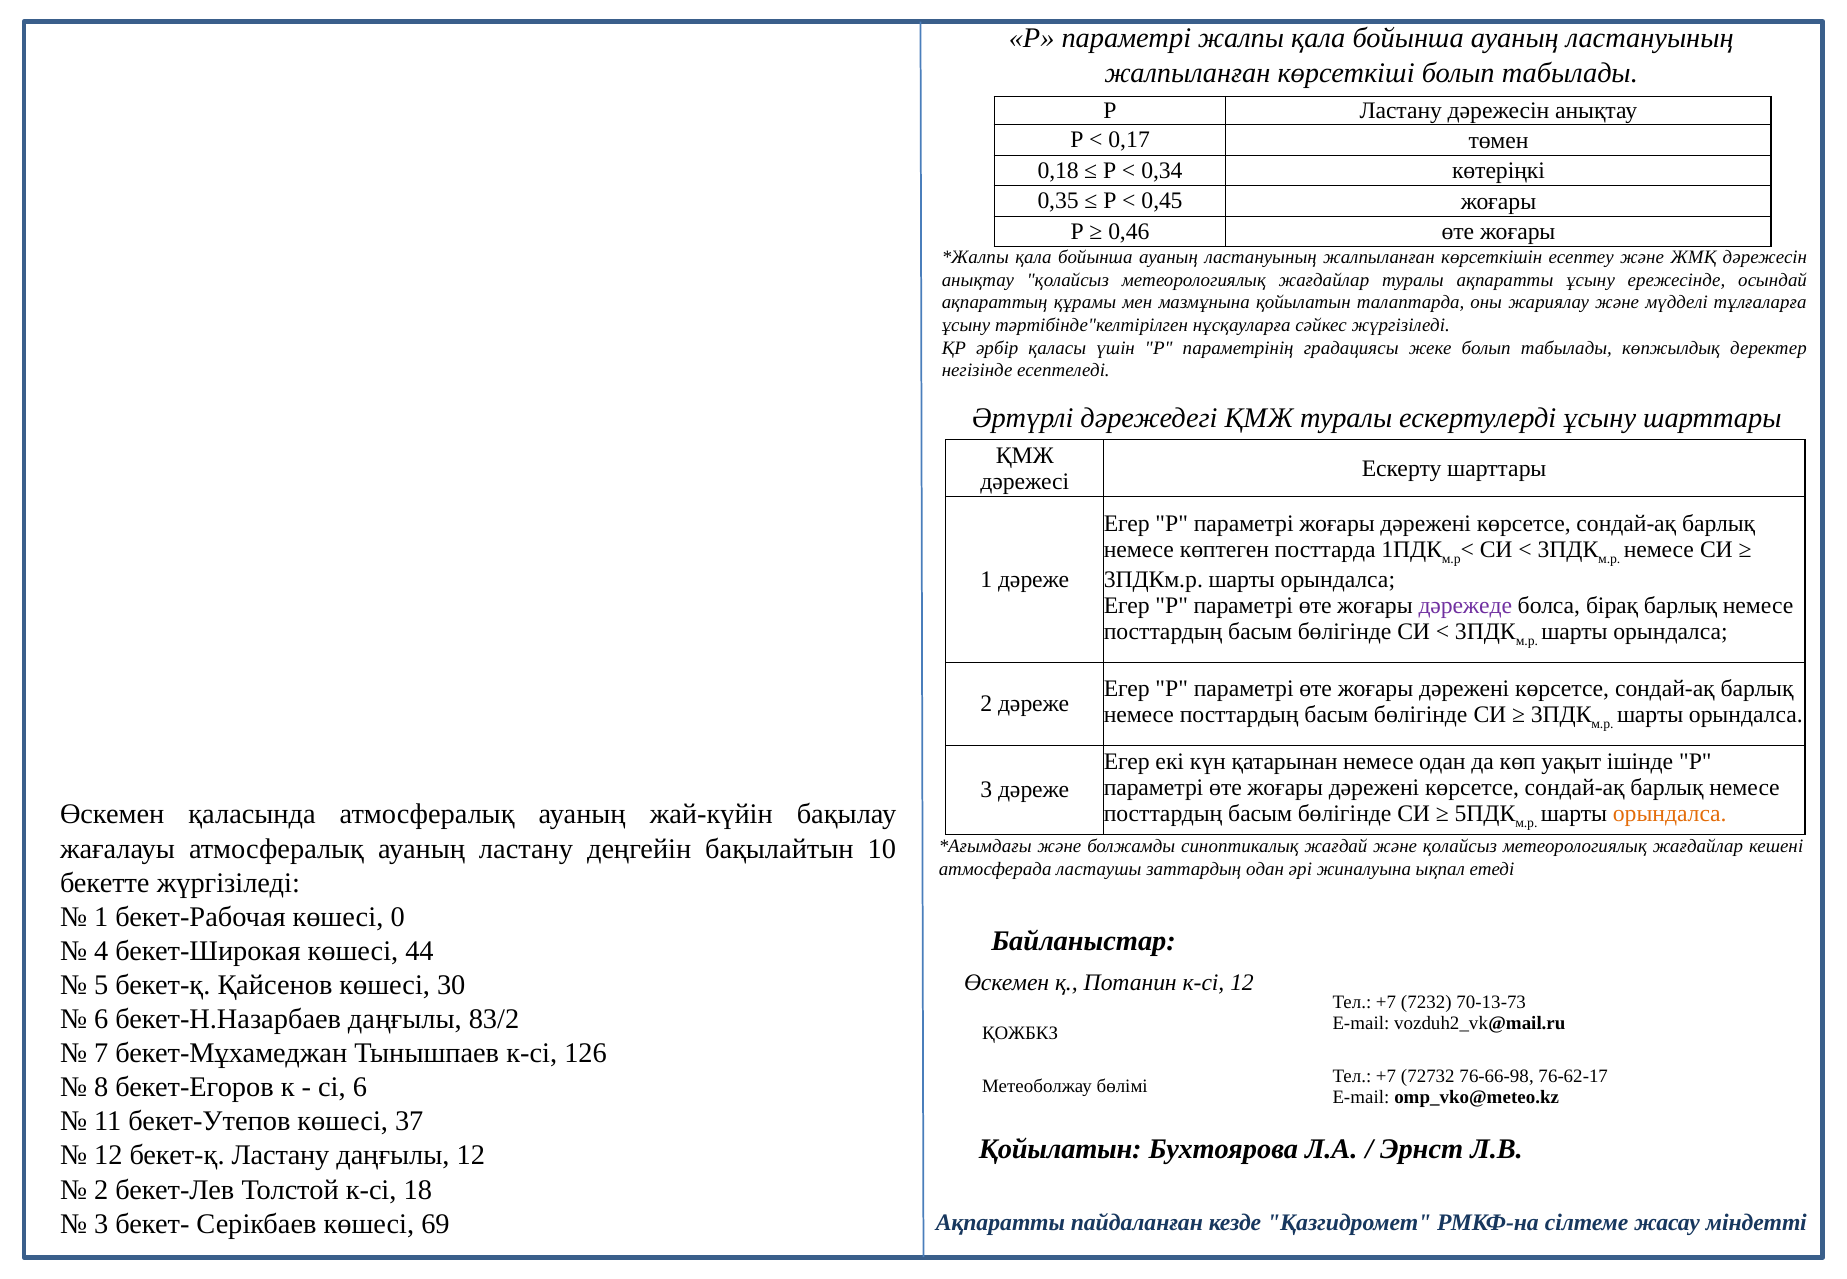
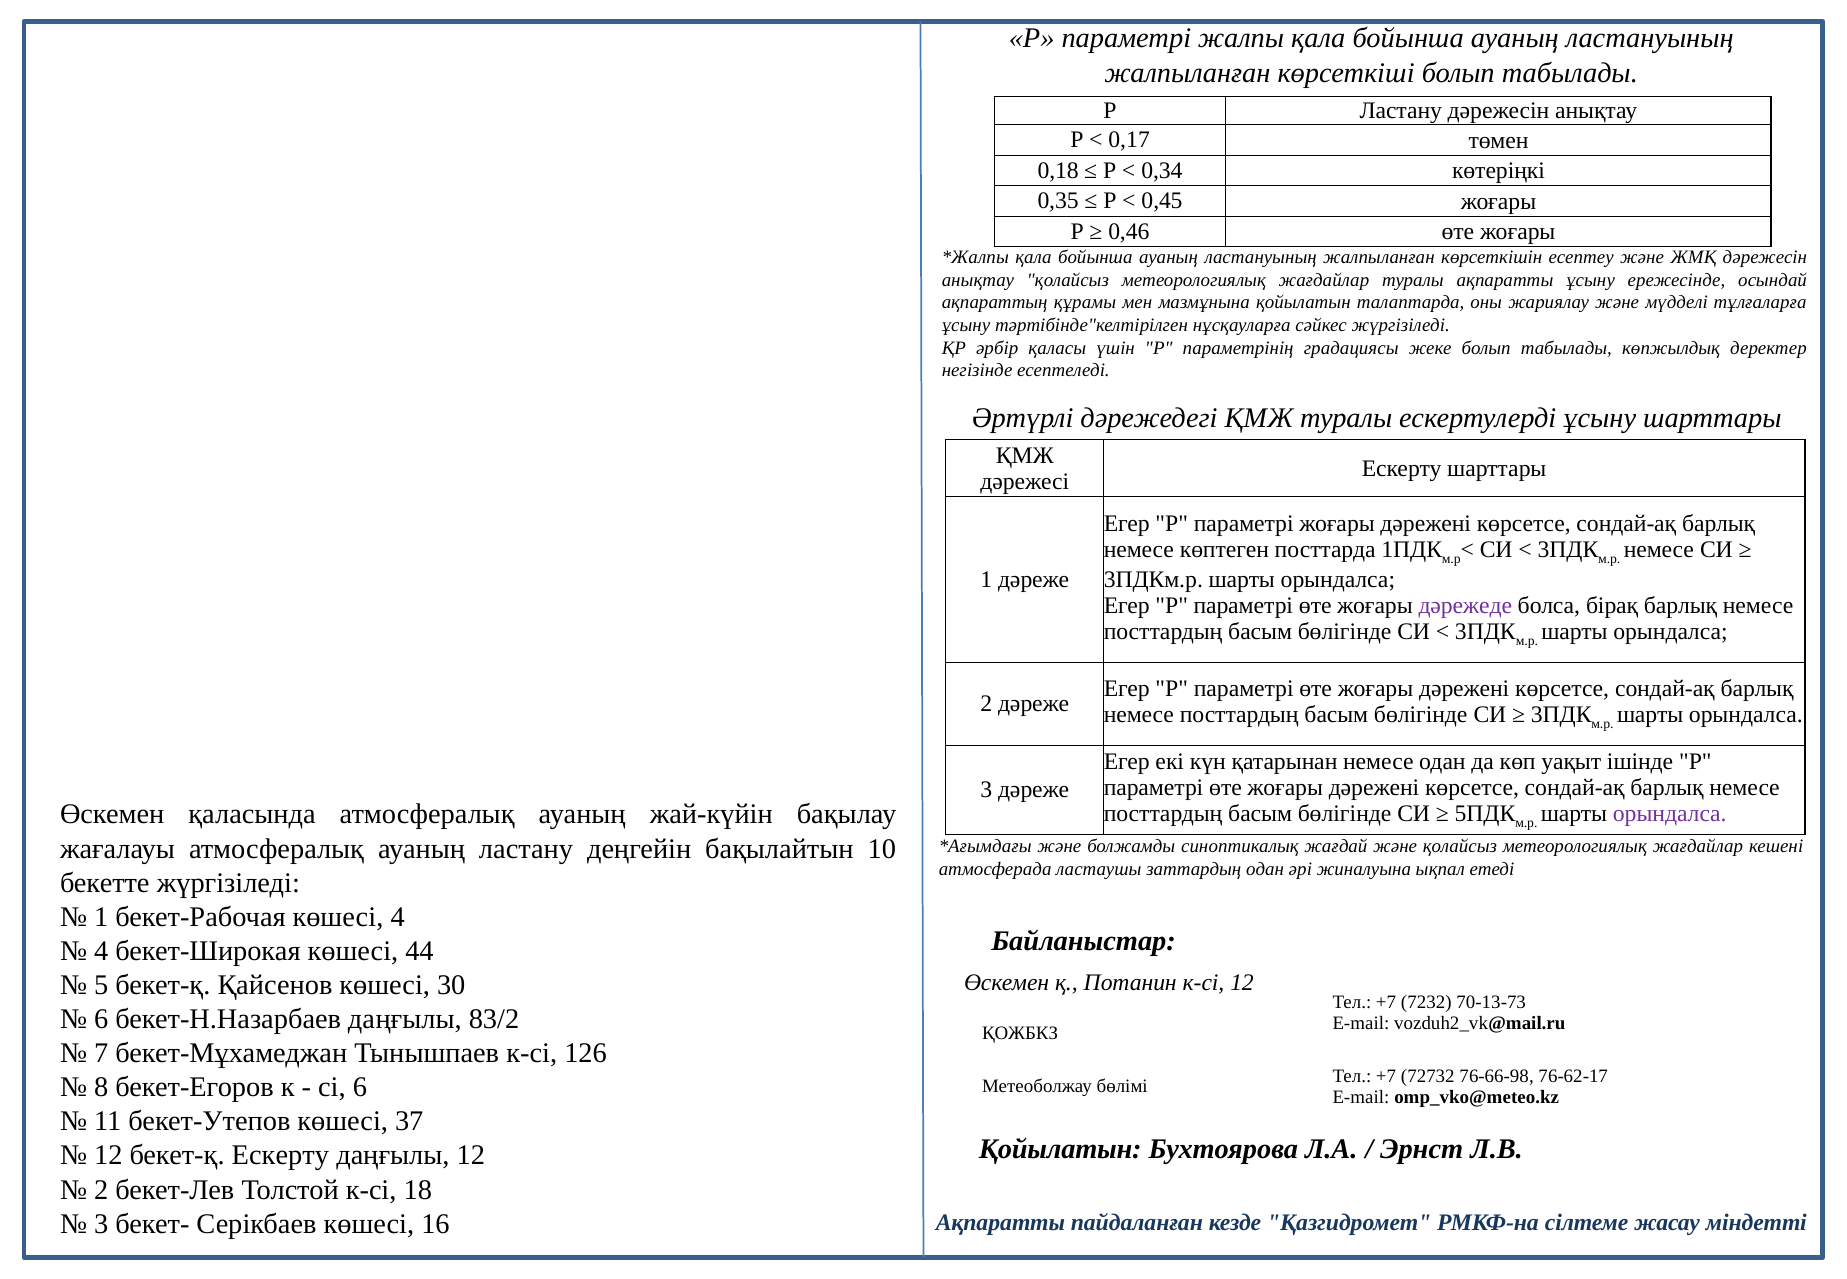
орындалса at (1670, 814) colour: orange -> purple
көшесі 0: 0 -> 4
бекет-қ Ластану: Ластану -> Ескерту
69: 69 -> 16
